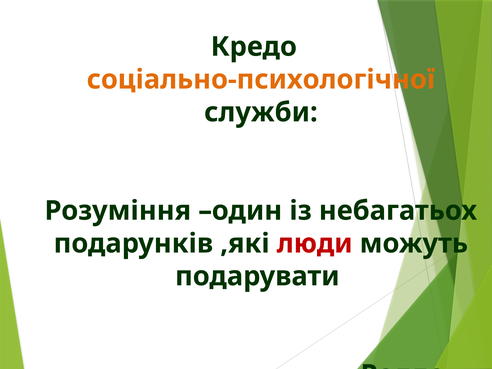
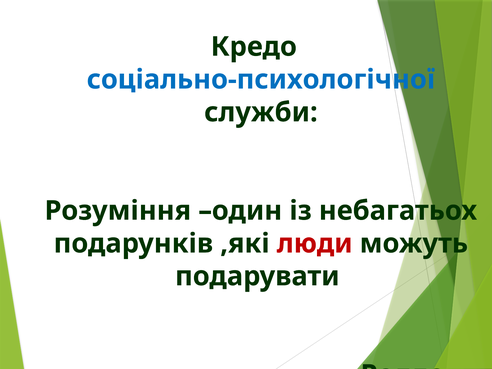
соціально-психологічної colour: orange -> blue
